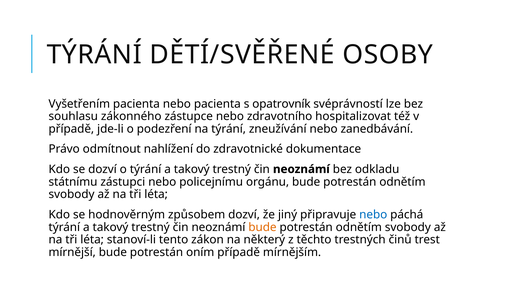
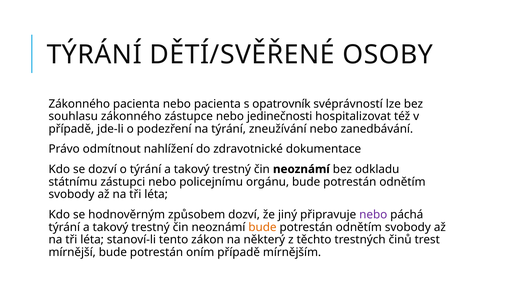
Vyšetřením at (79, 104): Vyšetřením -> Zákonného
zdravotního: zdravotního -> jedinečnosti
nebo at (373, 214) colour: blue -> purple
